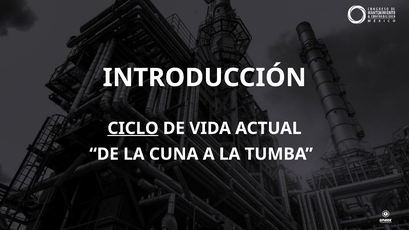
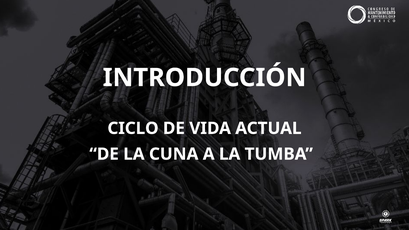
CICLO underline: present -> none
